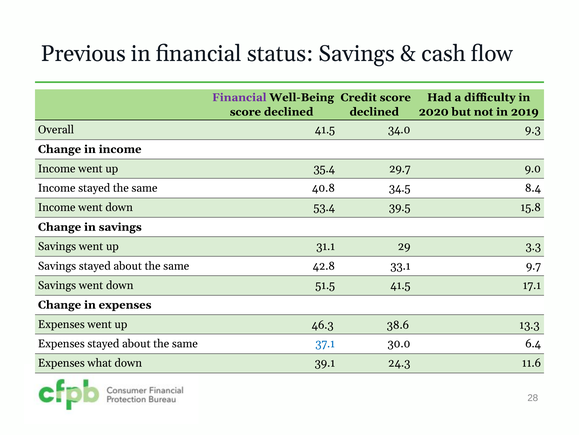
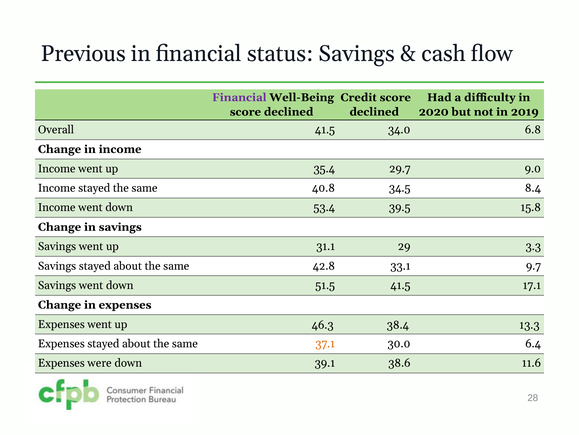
9.3: 9.3 -> 6.8
38.6: 38.6 -> 38.4
37.1 colour: blue -> orange
what: what -> were
24.3: 24.3 -> 38.6
